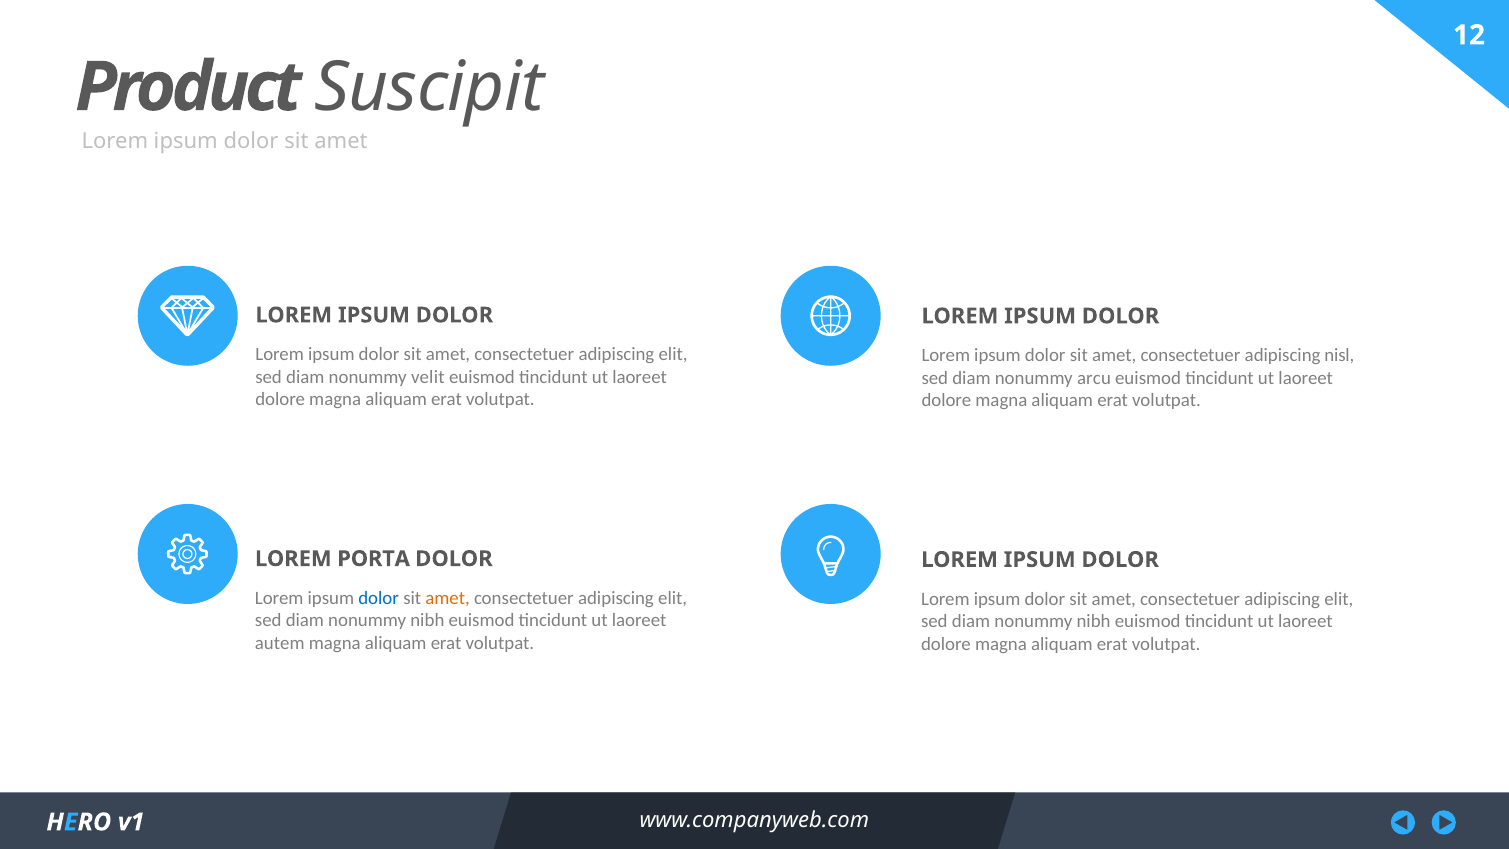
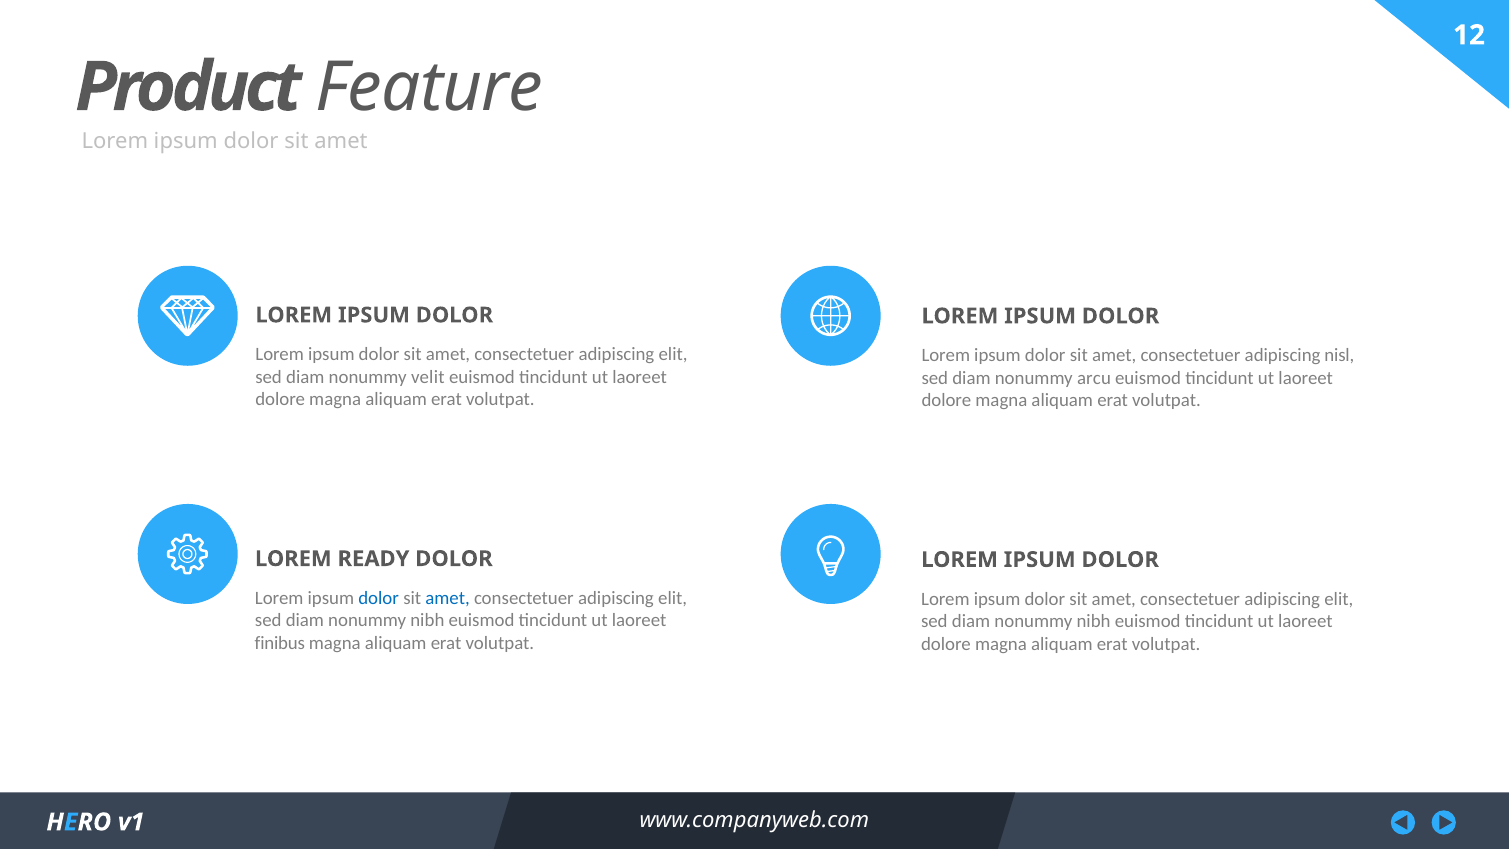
Suscipit: Suscipit -> Feature
PORTA: PORTA -> READY
amet at (448, 598) colour: orange -> blue
autem: autem -> finibus
